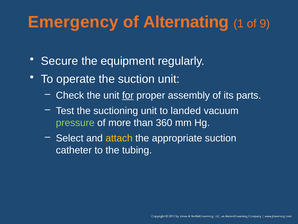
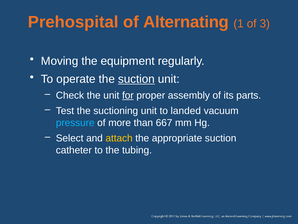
Emergency: Emergency -> Prehospital
9: 9 -> 3
Secure: Secure -> Moving
suction at (136, 79) underline: none -> present
pressure colour: light green -> light blue
360: 360 -> 667
